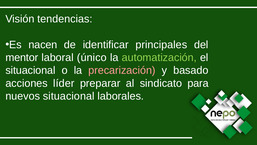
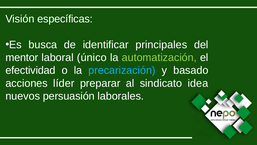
tendencias: tendencias -> específicas
nacen: nacen -> busca
situacional at (30, 70): situacional -> efectividad
precarización colour: pink -> light blue
para: para -> idea
nuevos situacional: situacional -> persuasión
